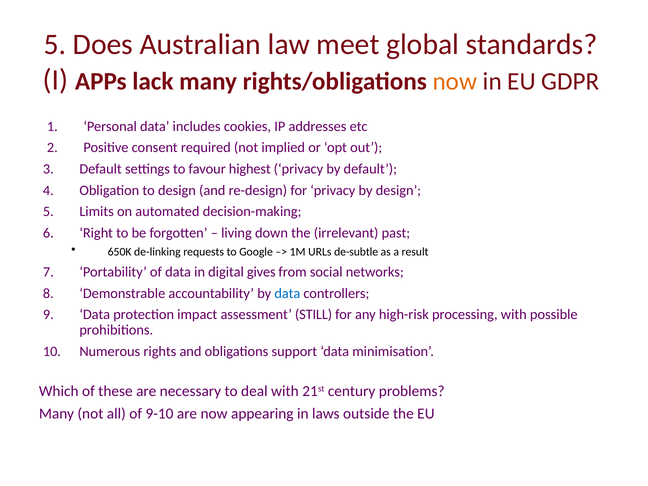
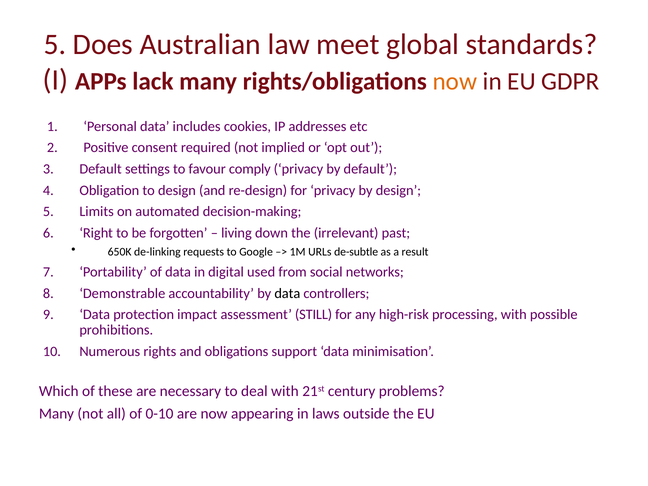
highest: highest -> comply
gives: gives -> used
data at (287, 293) colour: blue -> black
9-10: 9-10 -> 0-10
